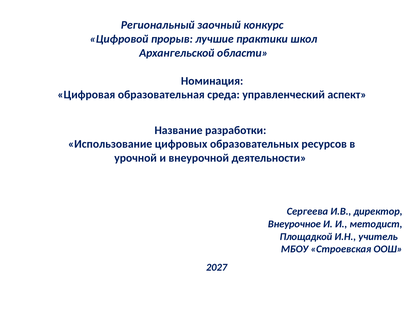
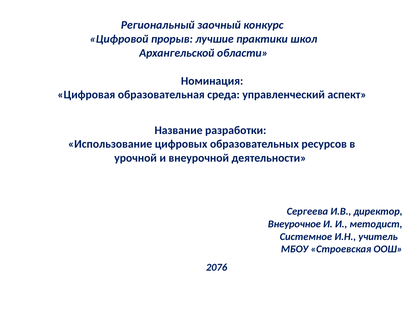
Площадкой: Площадкой -> Системное
2027: 2027 -> 2076
